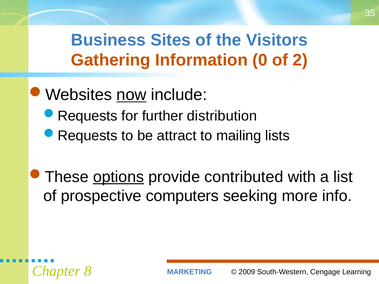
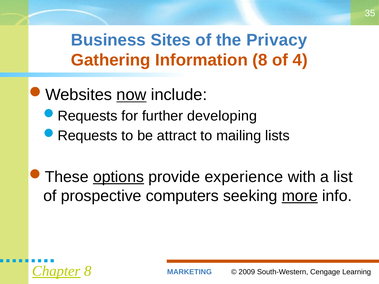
Visitors: Visitors -> Privacy
Information 0: 0 -> 8
2: 2 -> 4
distribution: distribution -> developing
contributed: contributed -> experience
more underline: none -> present
Chapter underline: none -> present
